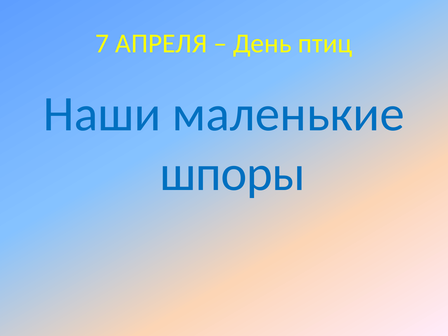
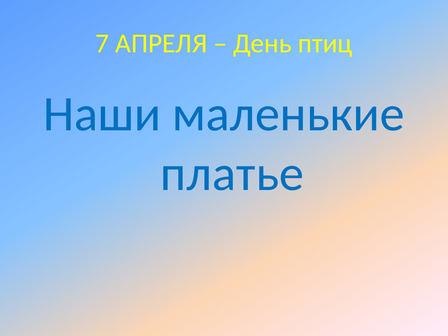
шпоры: шпоры -> платье
